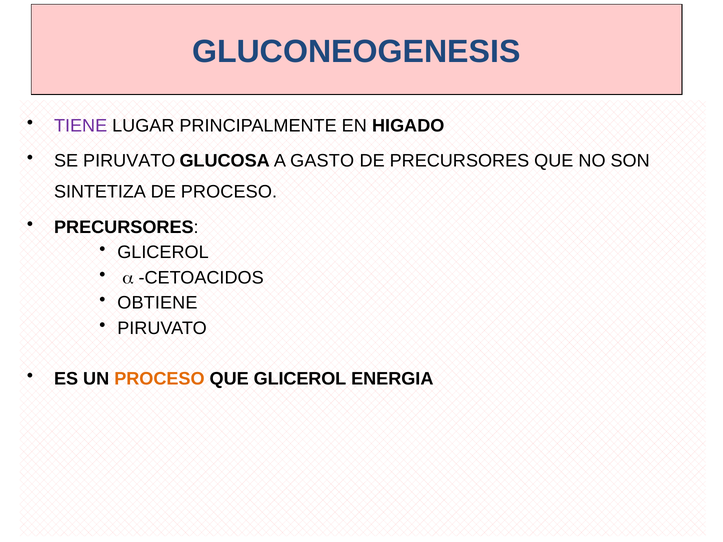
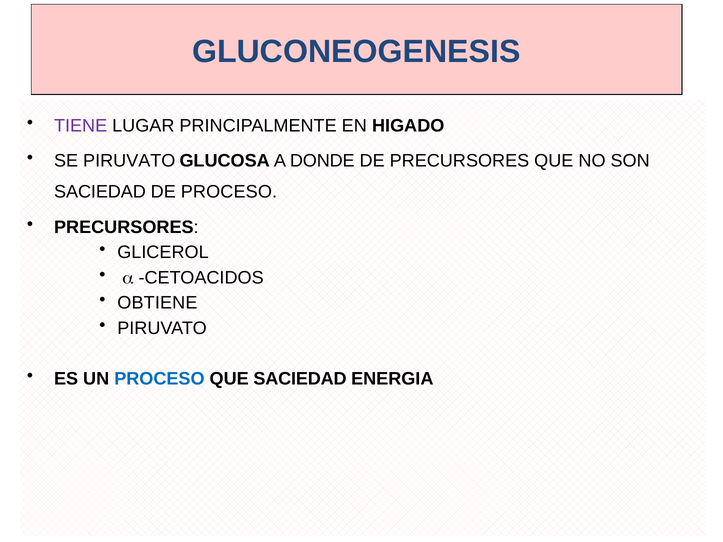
GASTO: GASTO -> DONDE
SINTETIZA at (100, 192): SINTETIZA -> SACIEDAD
PROCESO at (159, 379) colour: orange -> blue
QUE GLICEROL: GLICEROL -> SACIEDAD
